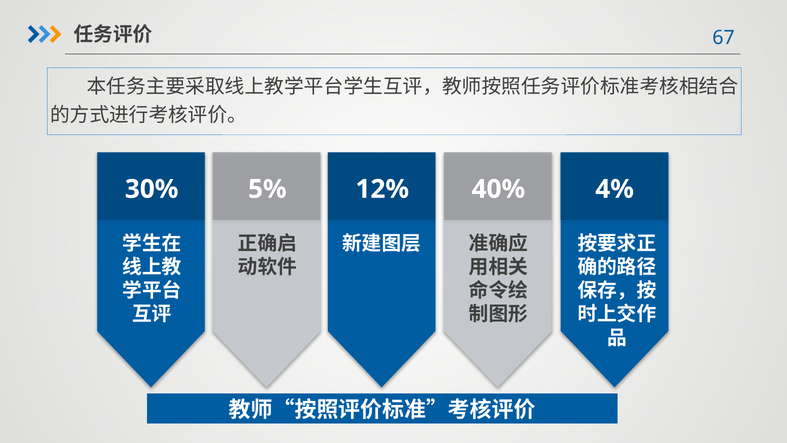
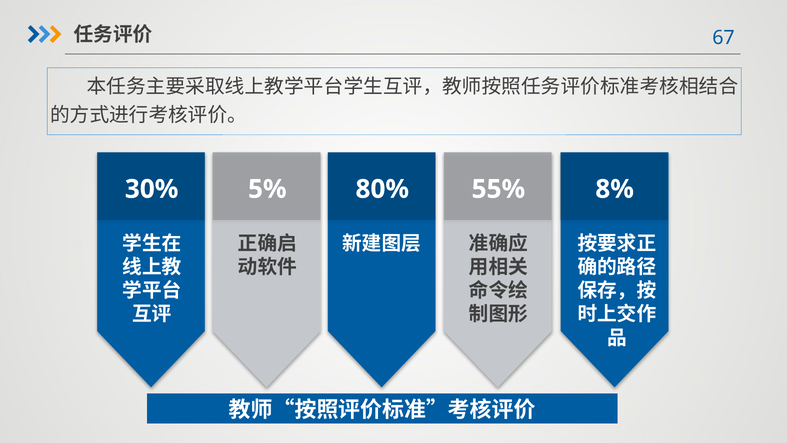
12%: 12% -> 80%
40%: 40% -> 55%
4%: 4% -> 8%
